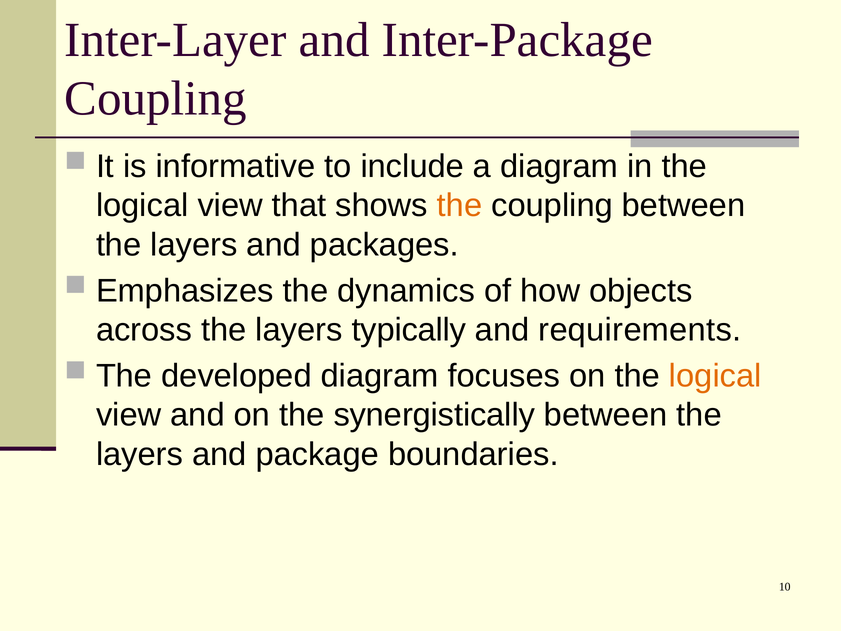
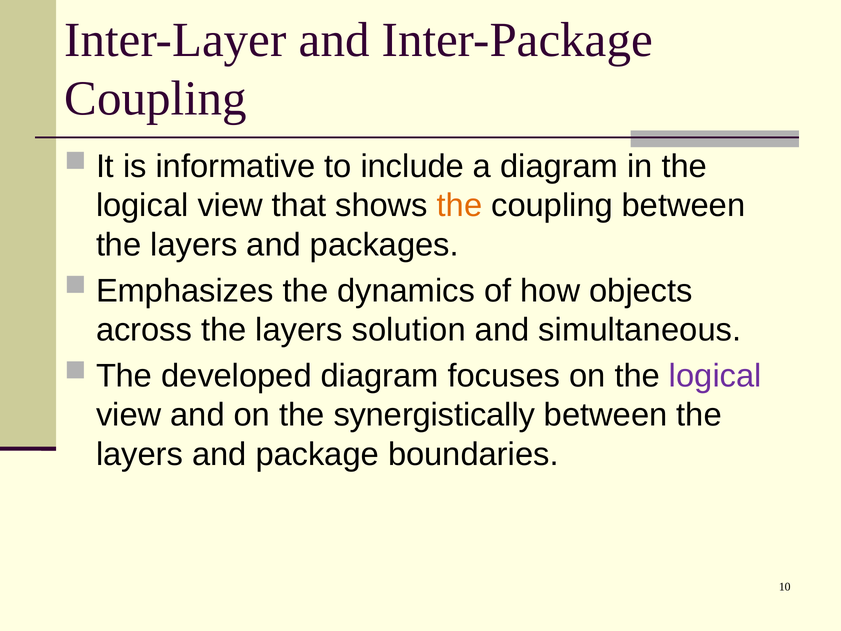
typically: typically -> solution
requirements: requirements -> simultaneous
logical at (715, 376) colour: orange -> purple
